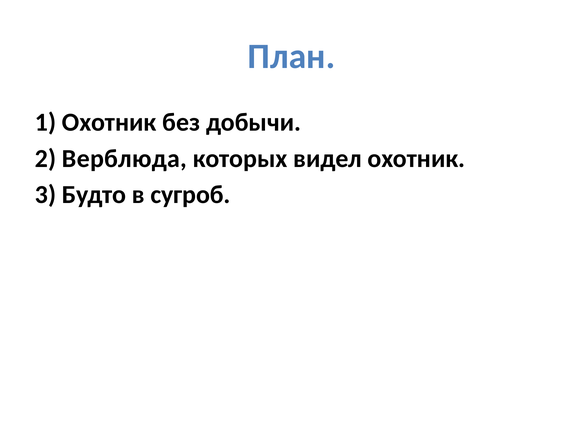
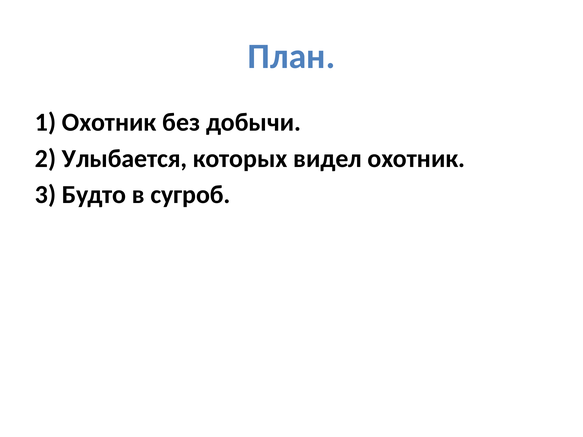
Верблюда: Верблюда -> Улыбается
